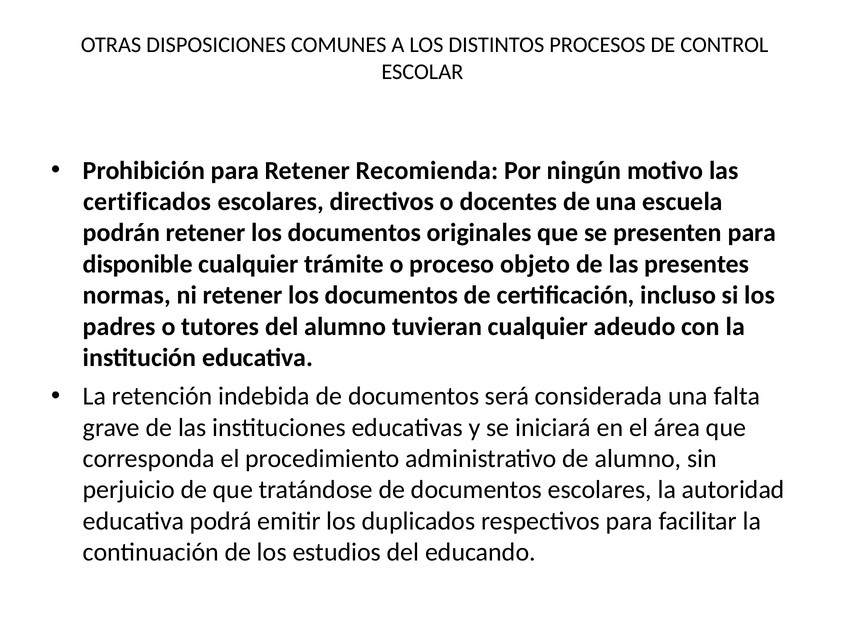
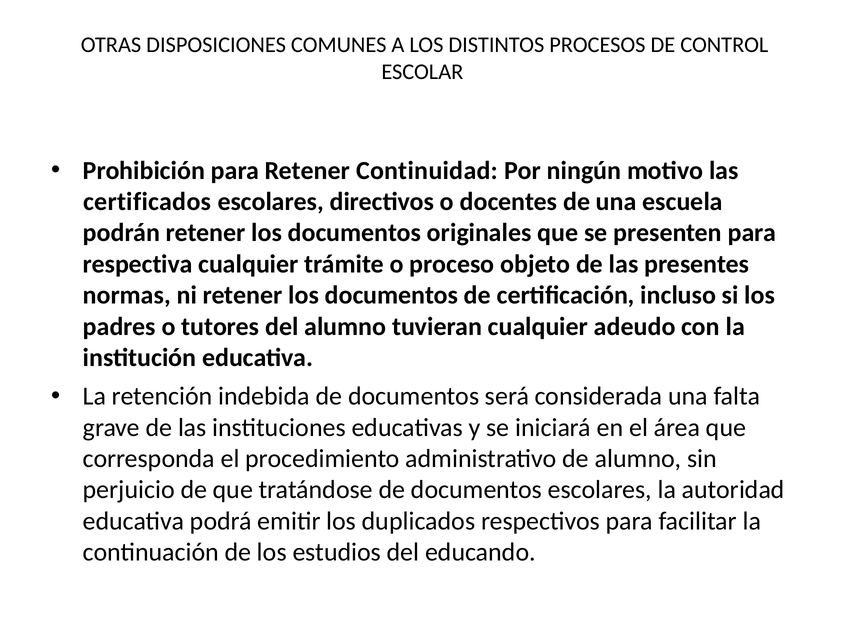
Recomienda: Recomienda -> Continuidad
disponible: disponible -> respectiva
